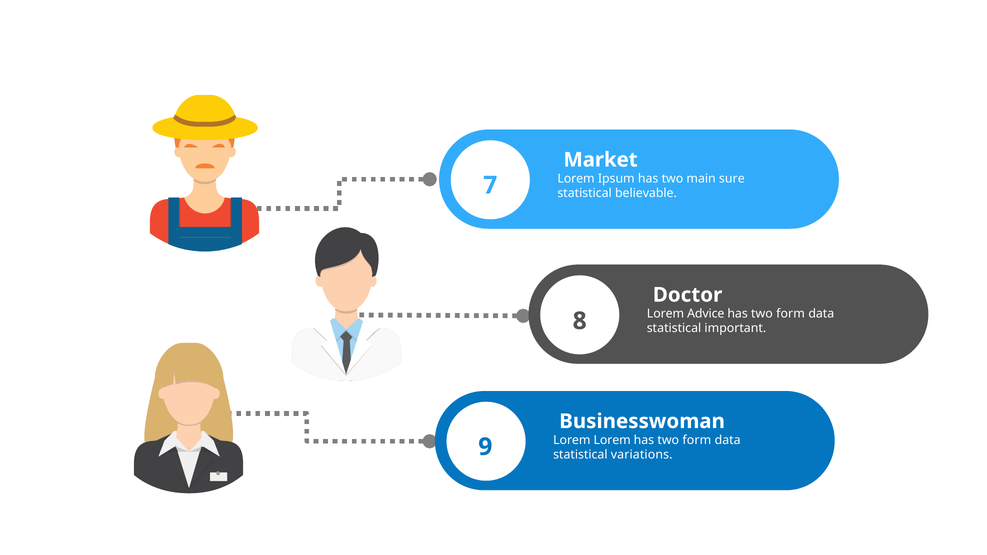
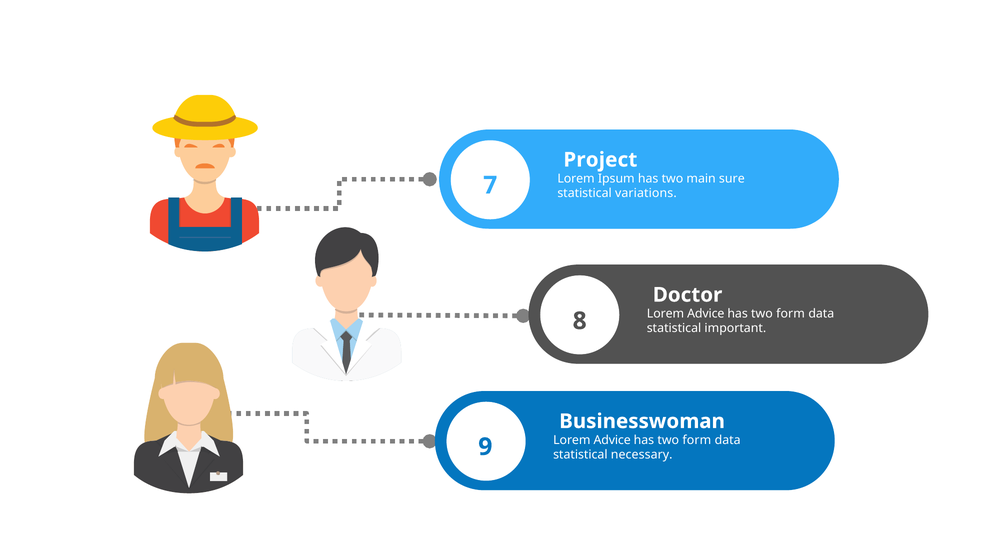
Market: Market -> Project
believable: believable -> variations
Lorem at (612, 440): Lorem -> Advice
variations: variations -> necessary
